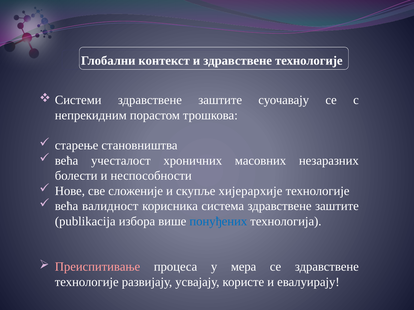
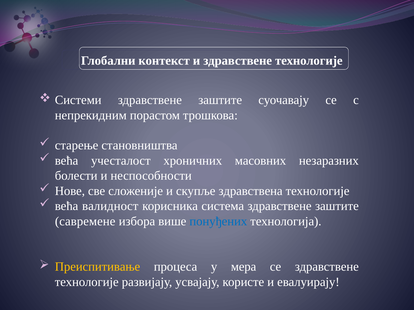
хијерархије: хијерархије -> здравствена
publikacija: publikacija -> савремене
Преиспитивање colour: pink -> yellow
